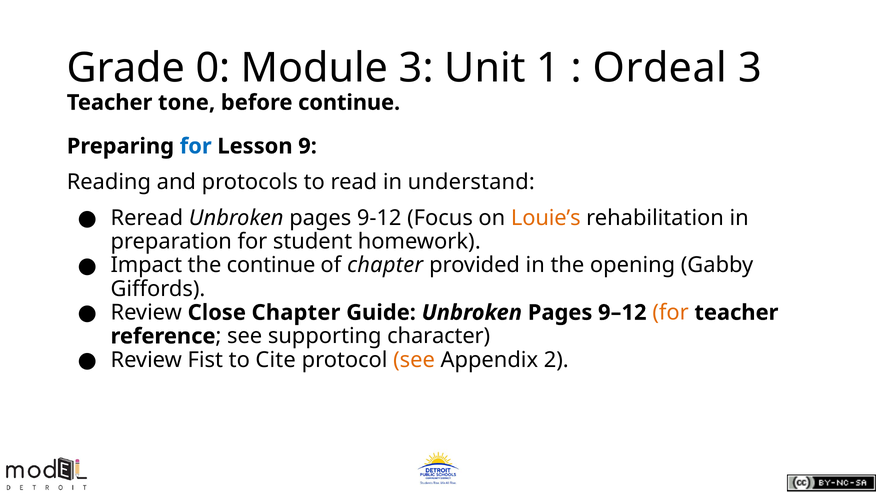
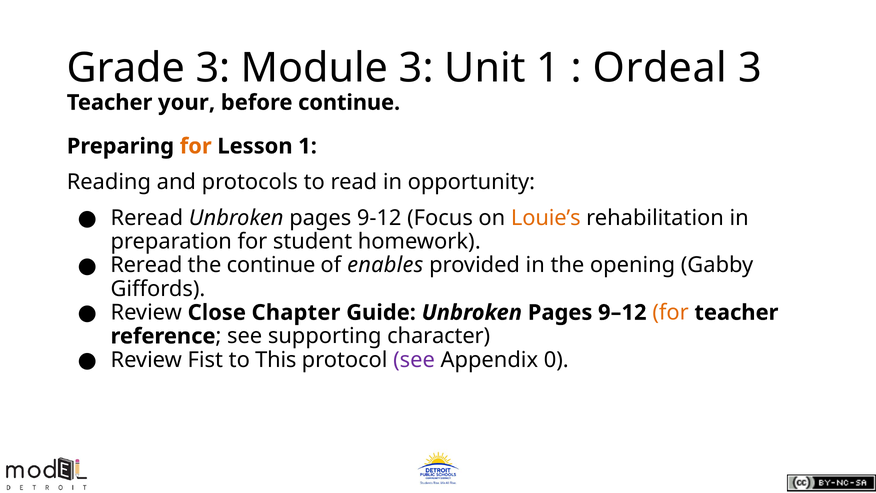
Grade 0: 0 -> 3
tone: tone -> your
for at (196, 146) colour: blue -> orange
Lesson 9: 9 -> 1
understand: understand -> opportunity
Impact at (146, 265): Impact -> Reread
of chapter: chapter -> enables
Cite: Cite -> This
see at (414, 360) colour: orange -> purple
2: 2 -> 0
